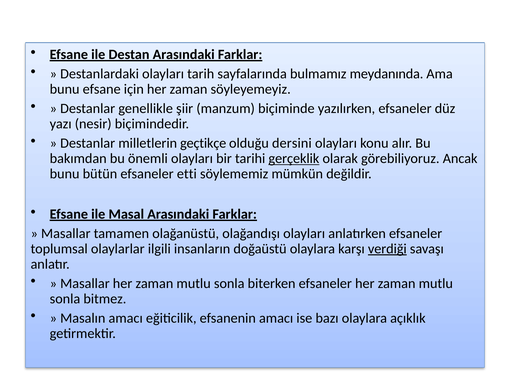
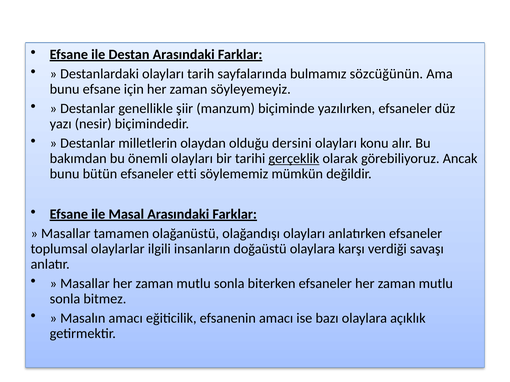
meydanında: meydanında -> sözcüğünün
geçtikçe: geçtikçe -> olaydan
verdiği underline: present -> none
